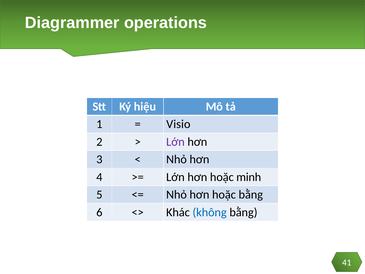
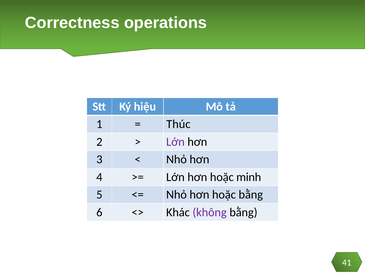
Diagrammer: Diagrammer -> Correctness
Visio: Visio -> Thúc
không colour: blue -> purple
